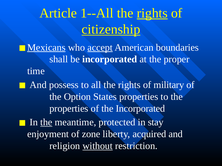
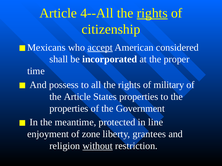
1--All: 1--All -> 4--All
citizenship underline: present -> none
Mexicans underline: present -> none
boundaries: boundaries -> considered
the Option: Option -> Article
the Incorporated: Incorporated -> Government
the at (46, 123) underline: present -> none
stay: stay -> line
acquired: acquired -> grantees
